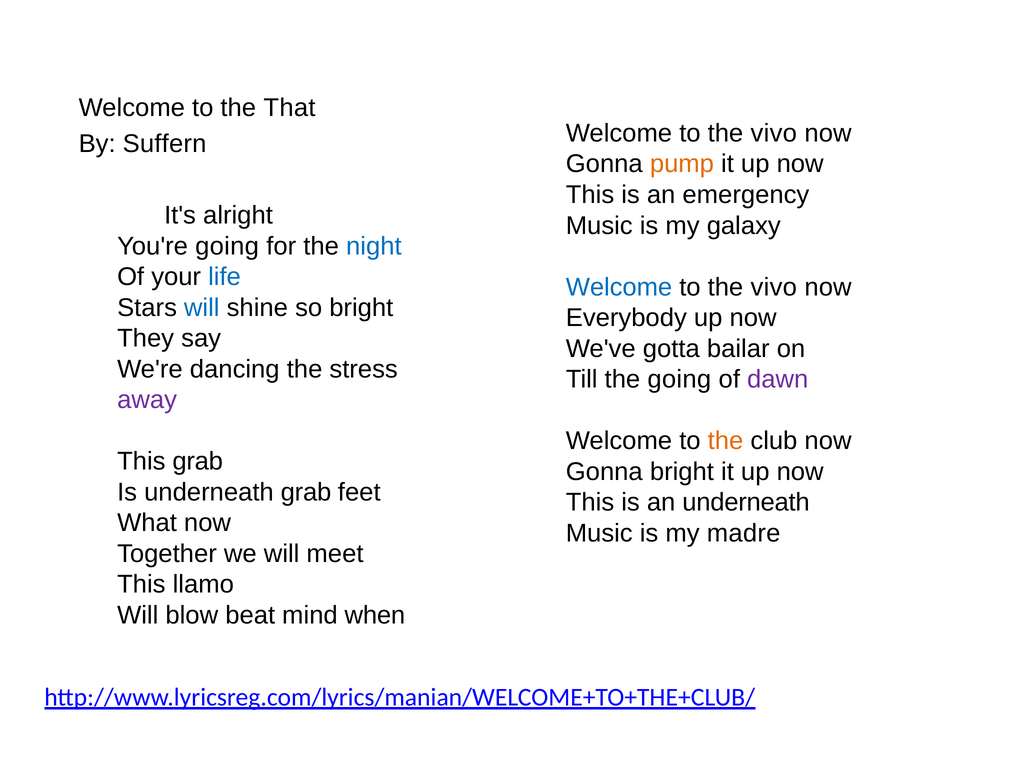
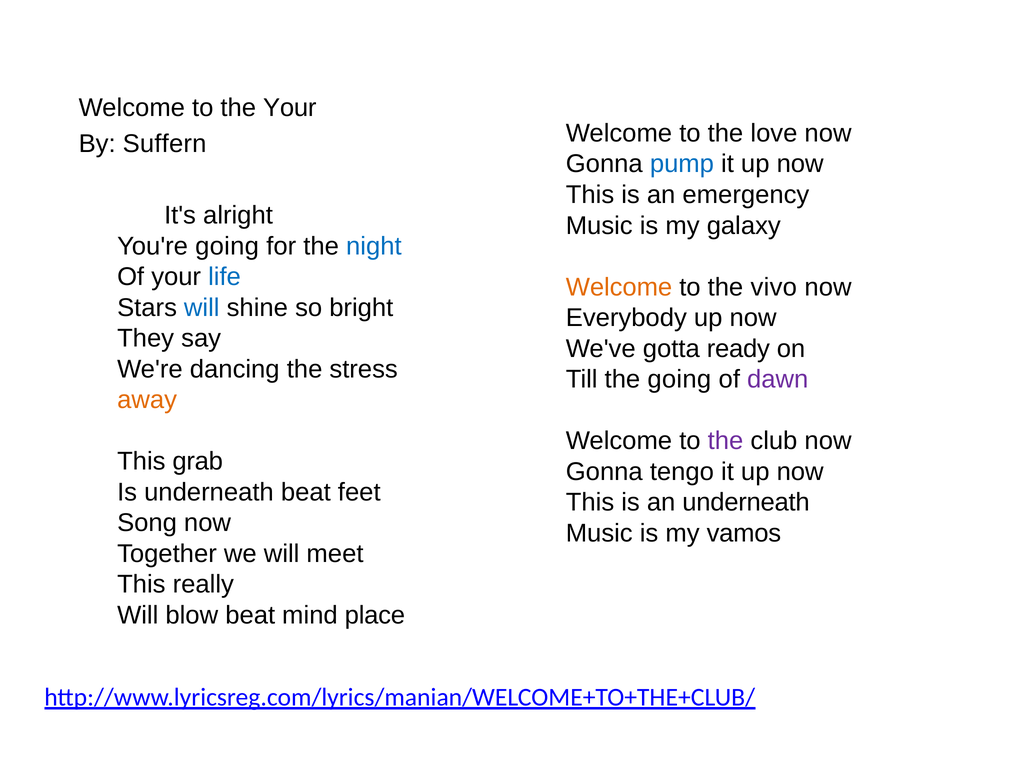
the That: That -> Your
vivo at (774, 133): vivo -> love
pump colour: orange -> blue
Welcome at (619, 287) colour: blue -> orange
bailar: bailar -> ready
away colour: purple -> orange
the at (725, 441) colour: orange -> purple
Gonna bright: bright -> tengo
underneath grab: grab -> beat
What: What -> Song
madre: madre -> vamos
llamo: llamo -> really
when: when -> place
